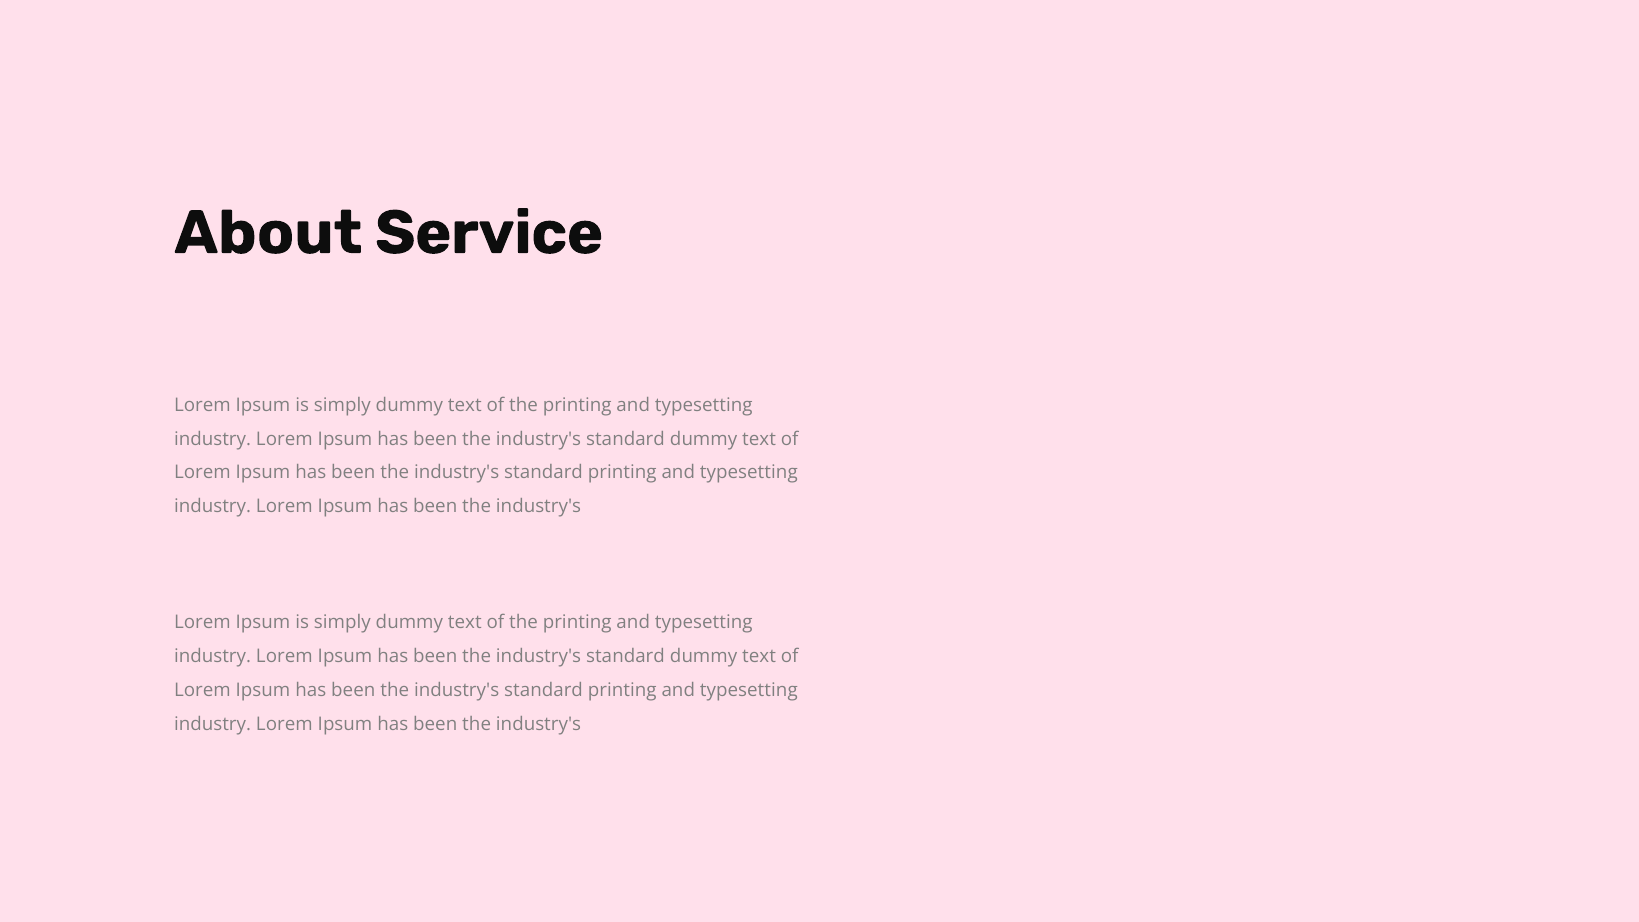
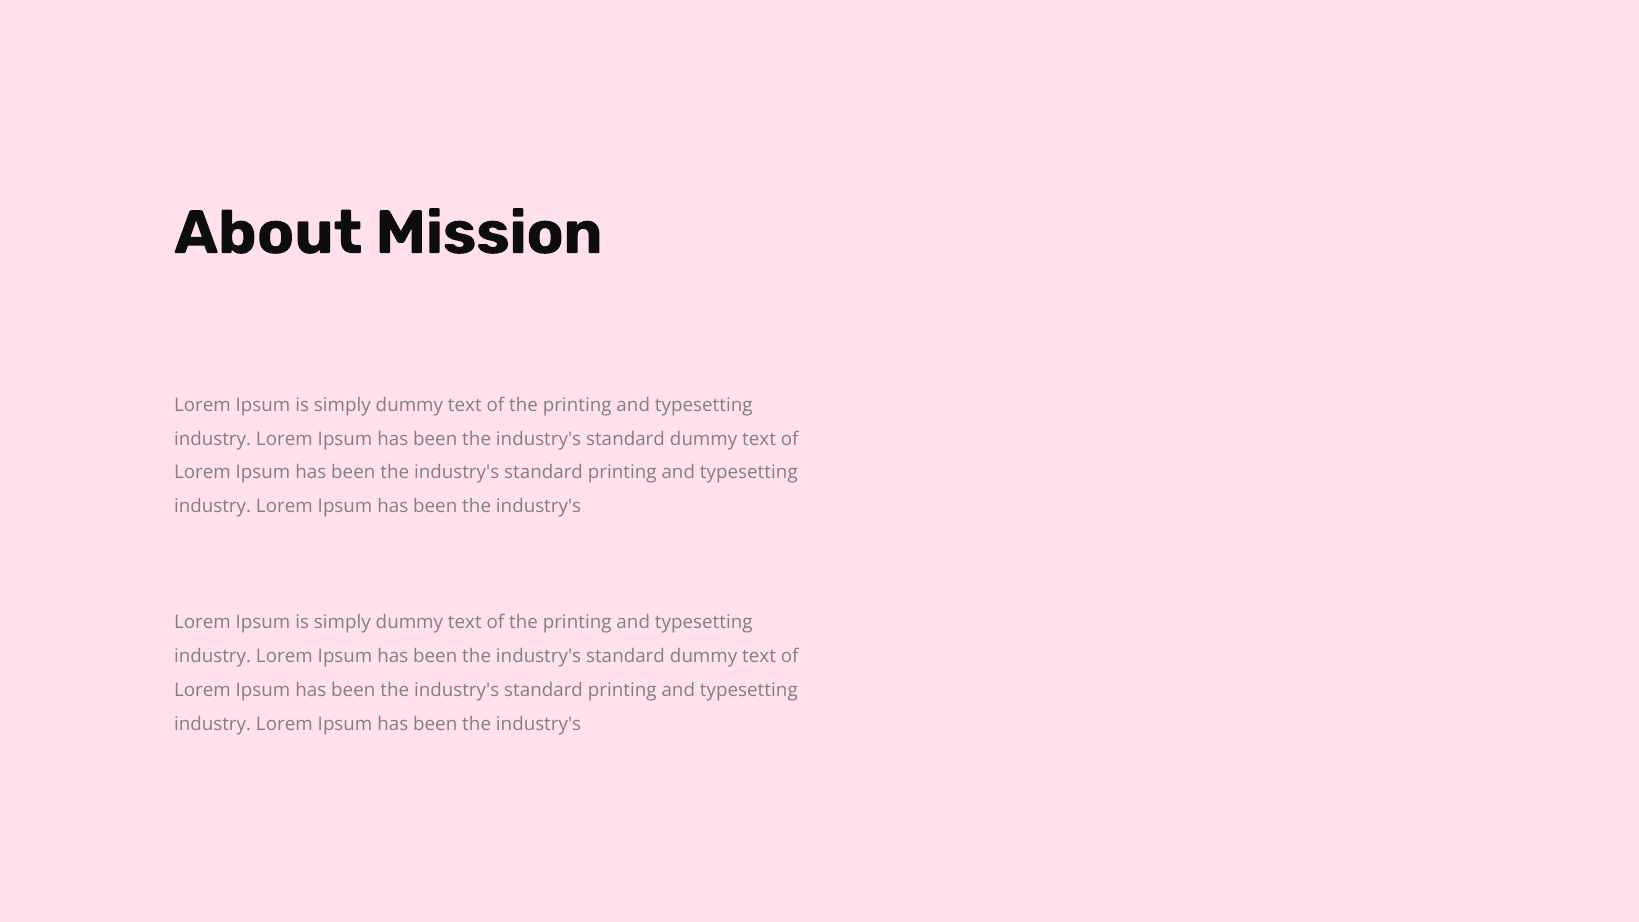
Service: Service -> Mission
